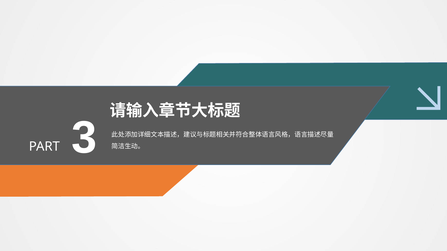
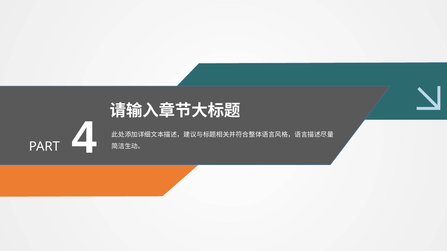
3: 3 -> 4
